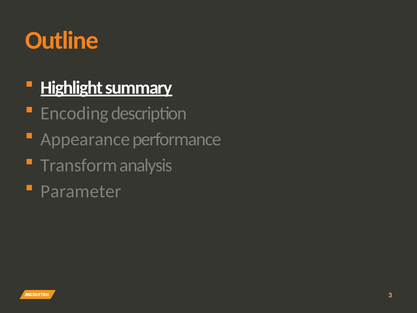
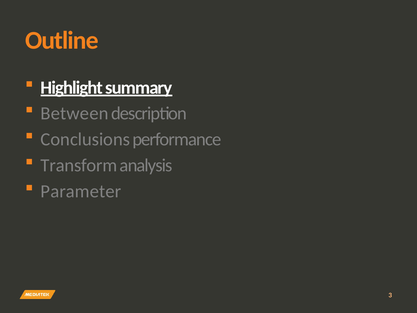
Encoding: Encoding -> Between
Appearance: Appearance -> Conclusions
